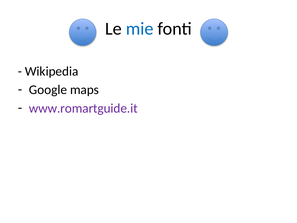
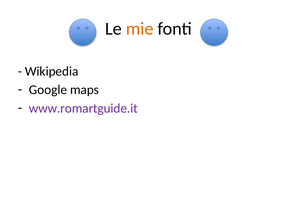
mie colour: blue -> orange
